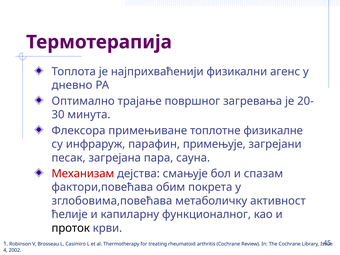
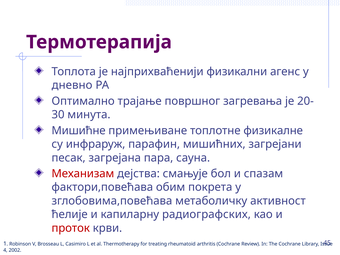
Флексора: Флексора -> Мишићне
примењује: примењује -> мишићних
функционалног: функционалног -> радиографских
проток colour: black -> red
